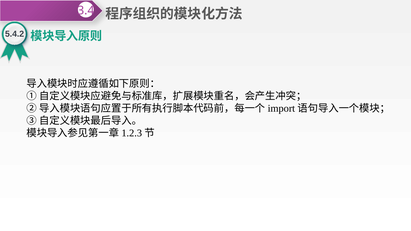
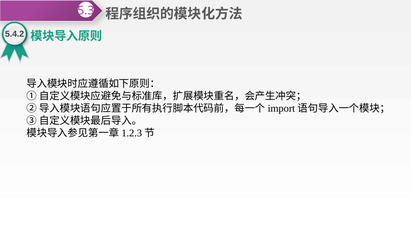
3.4: 3.4 -> 5.3
